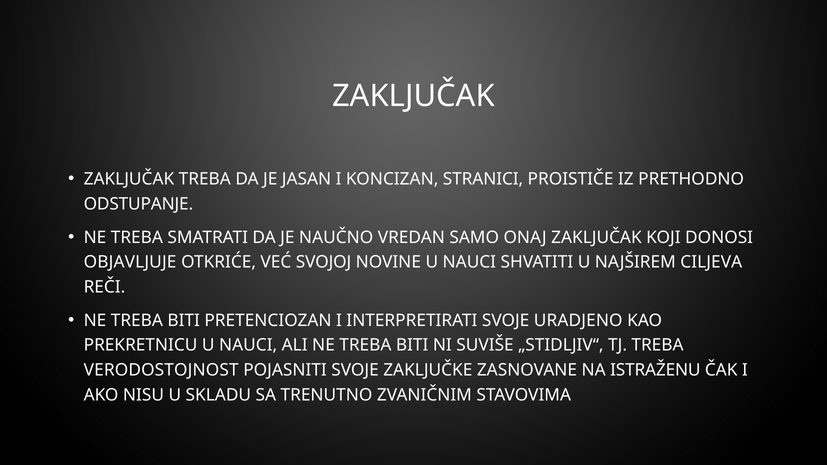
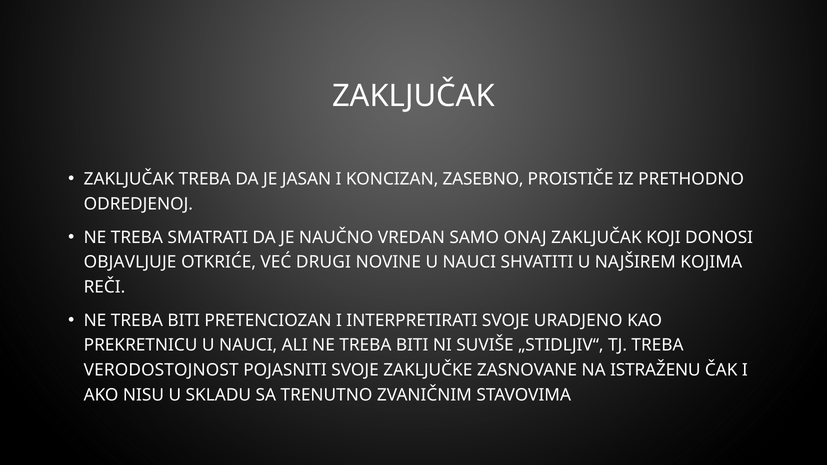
STRANICI: STRANICI -> ZASEBNO
ODSTUPANJE: ODSTUPANJE -> ODREDJENOJ
SVOJOJ: SVOJOJ -> DRUGI
CILJEVA: CILJEVA -> KOJIMA
